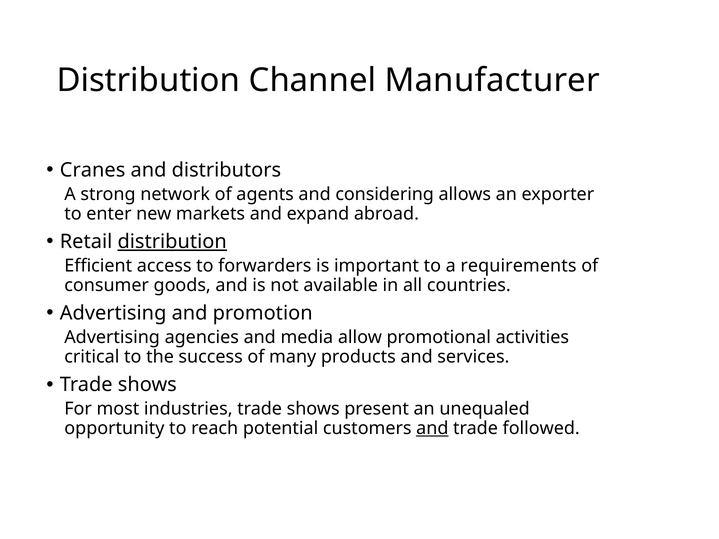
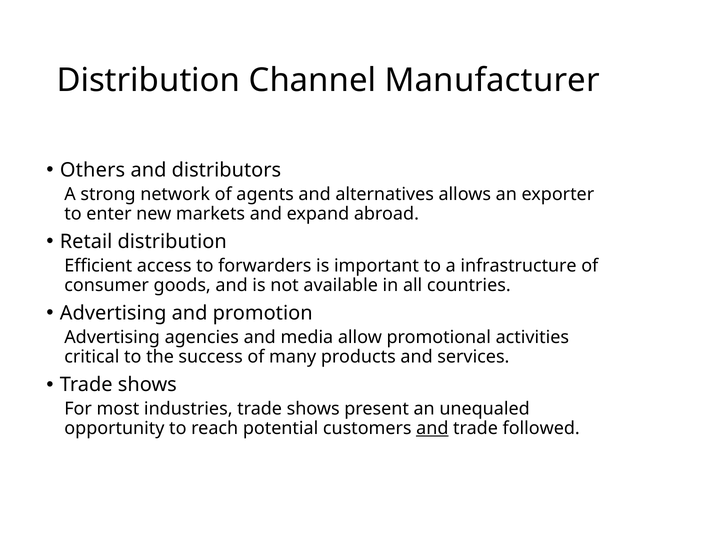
Cranes: Cranes -> Others
considering: considering -> alternatives
distribution at (172, 242) underline: present -> none
requirements: requirements -> infrastructure
